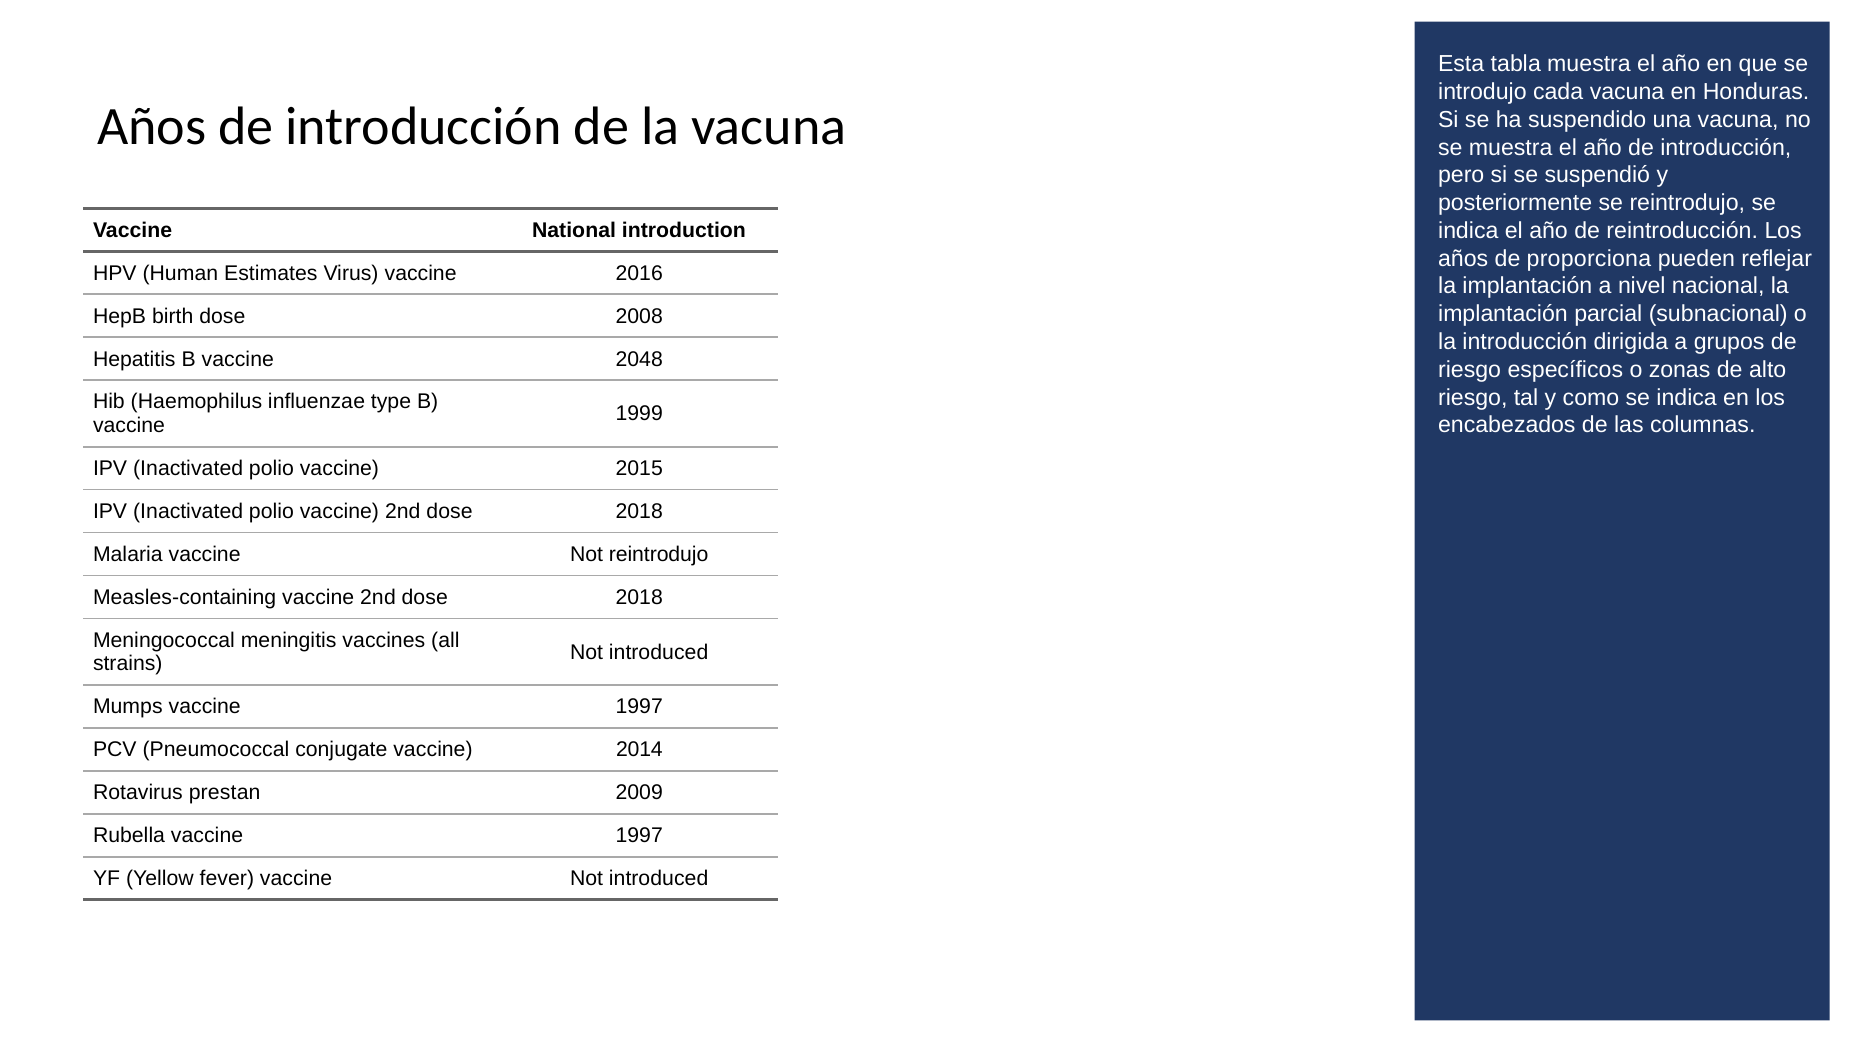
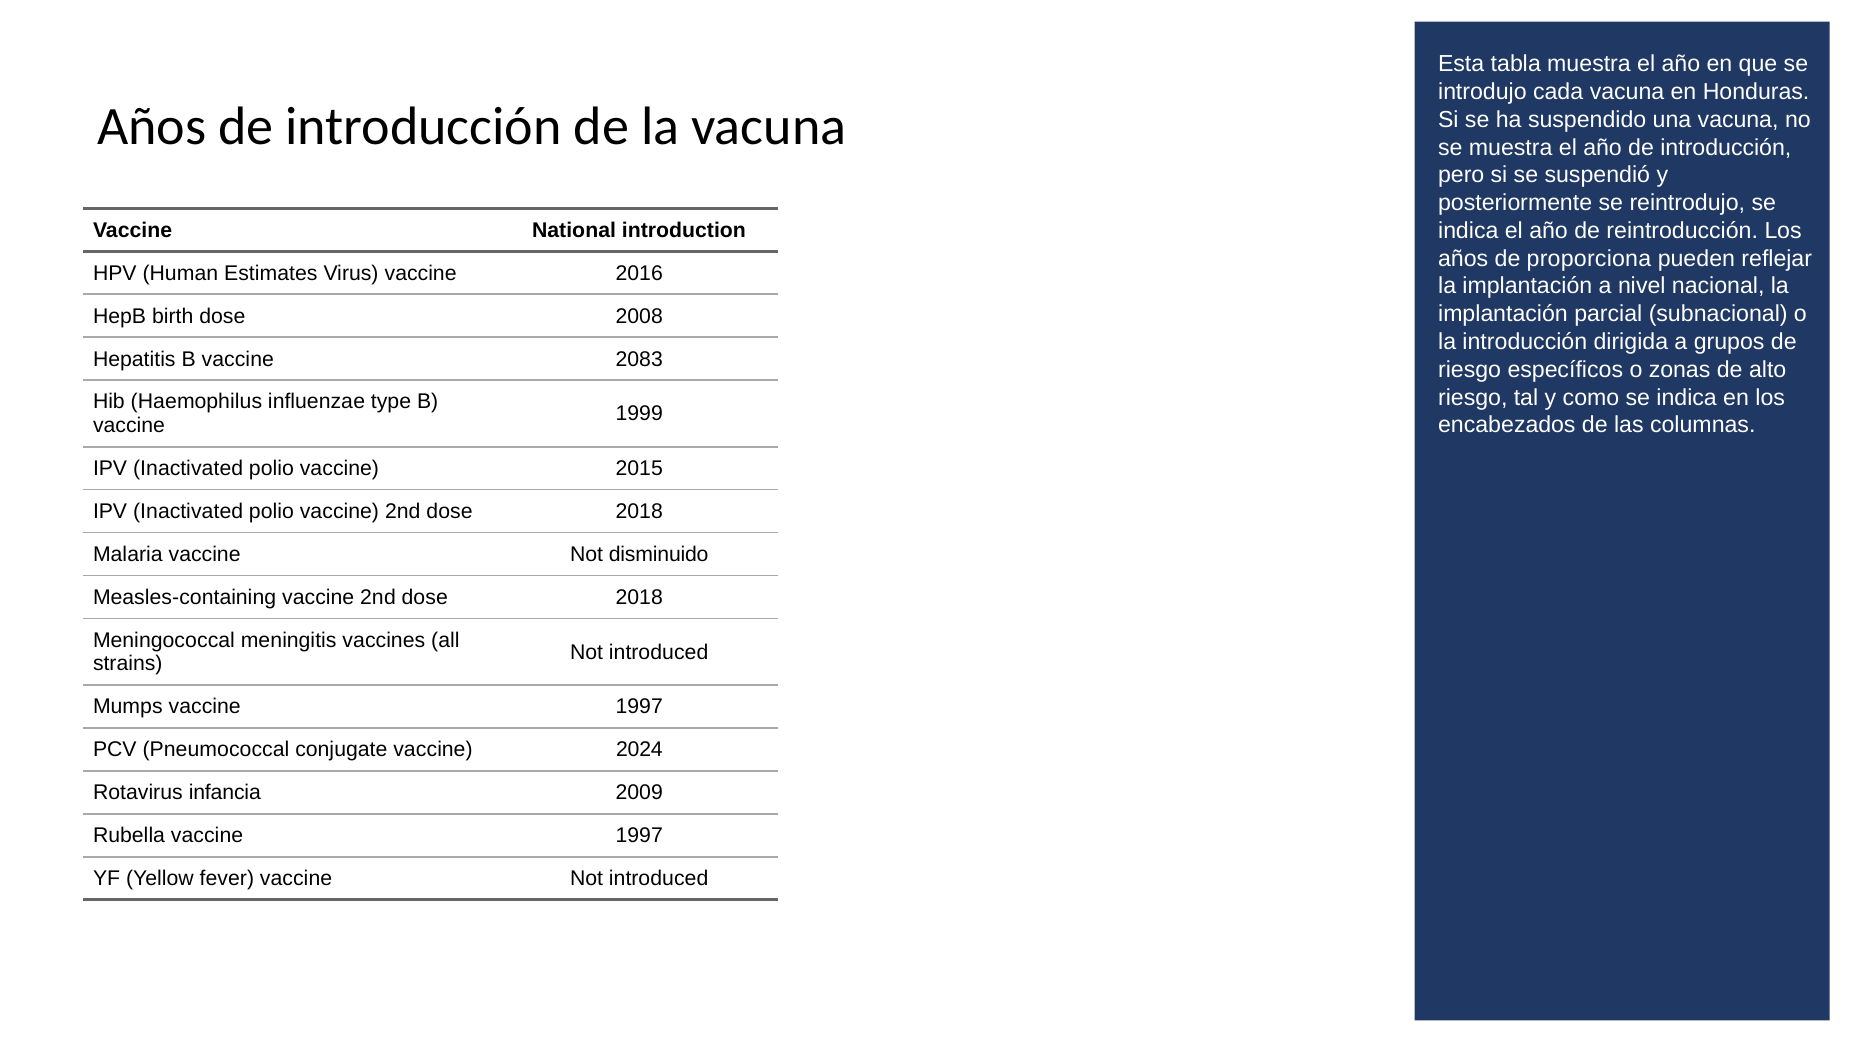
2048: 2048 -> 2083
Not reintrodujo: reintrodujo -> disminuido
vaccine 2014: 2014 -> 2024
prestan: prestan -> infancia
